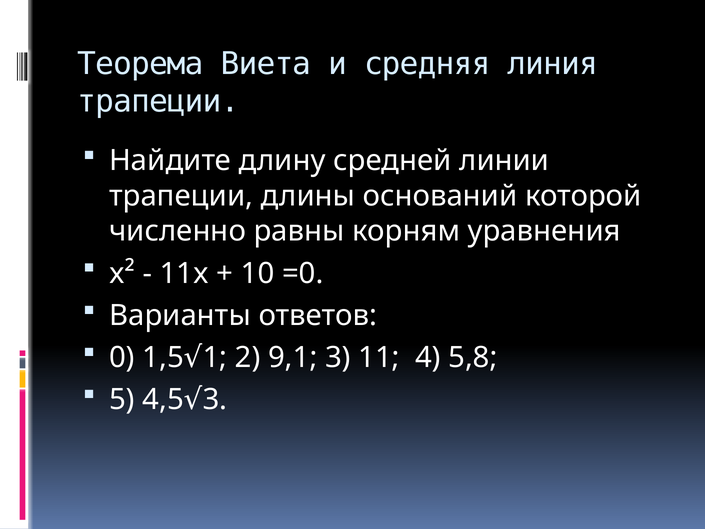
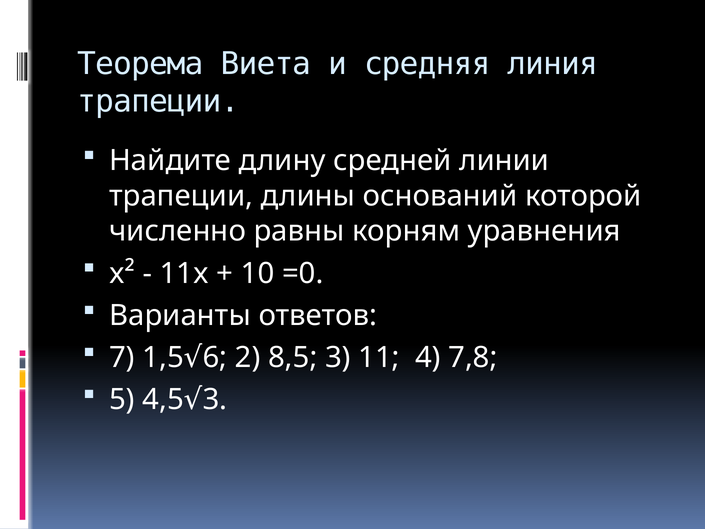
0: 0 -> 7
1: 1 -> 6
9,1: 9,1 -> 8,5
5,8: 5,8 -> 7,8
